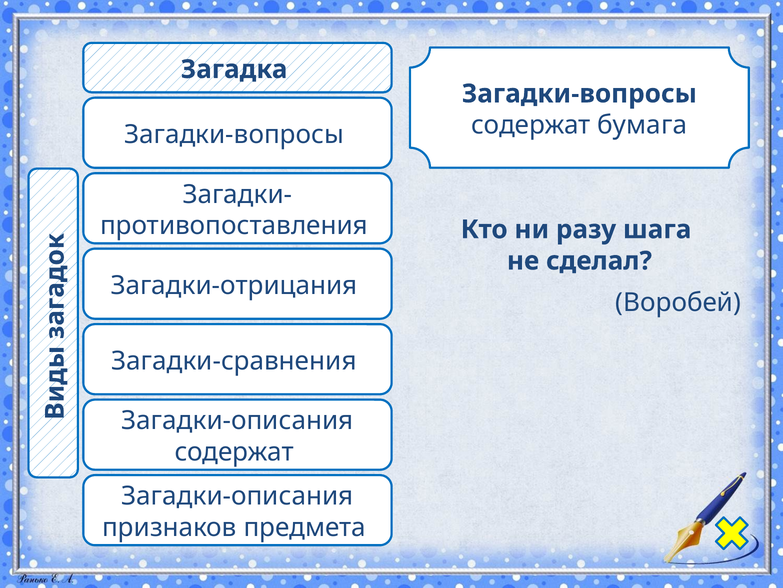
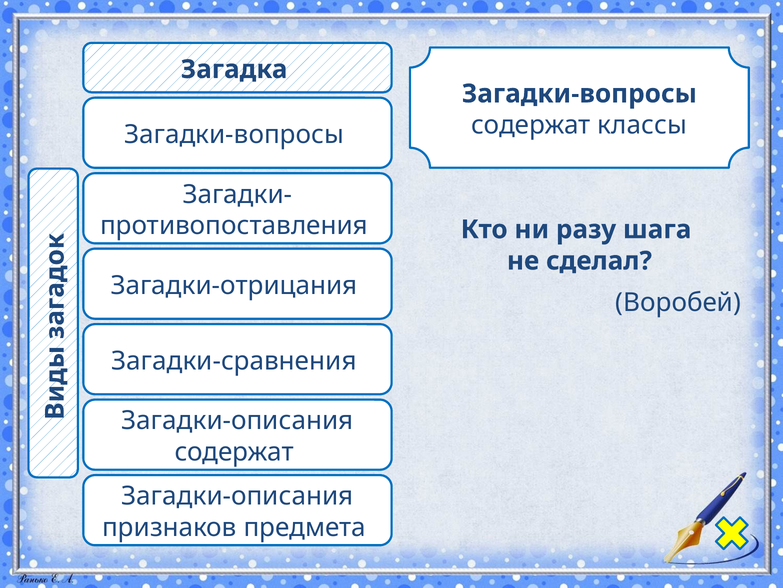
бумага: бумага -> классы
